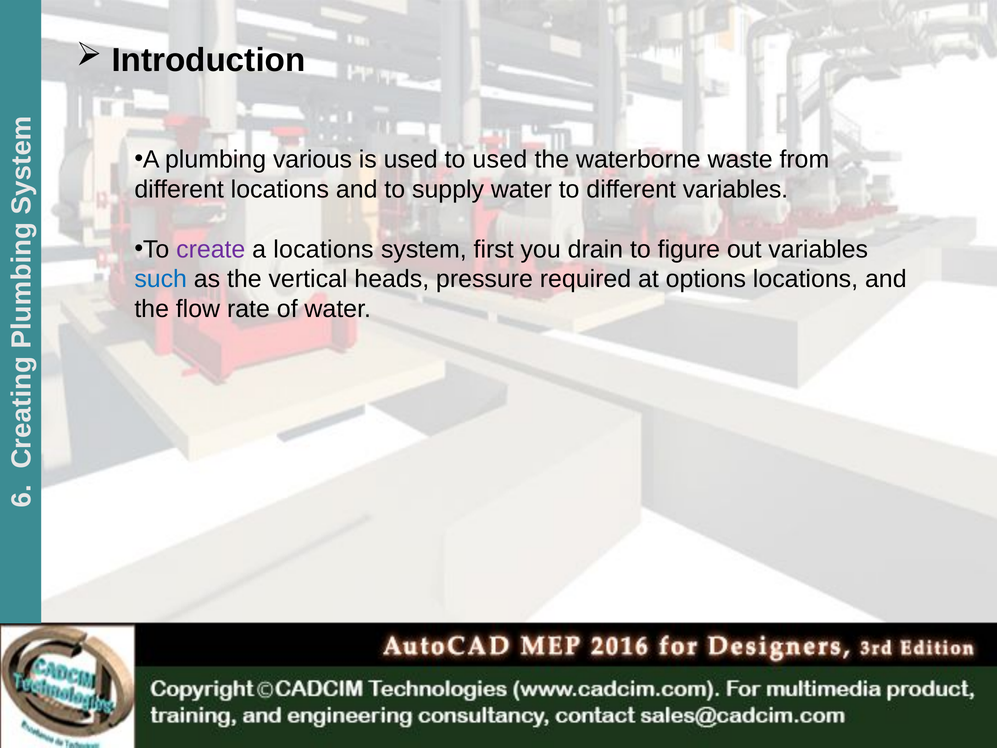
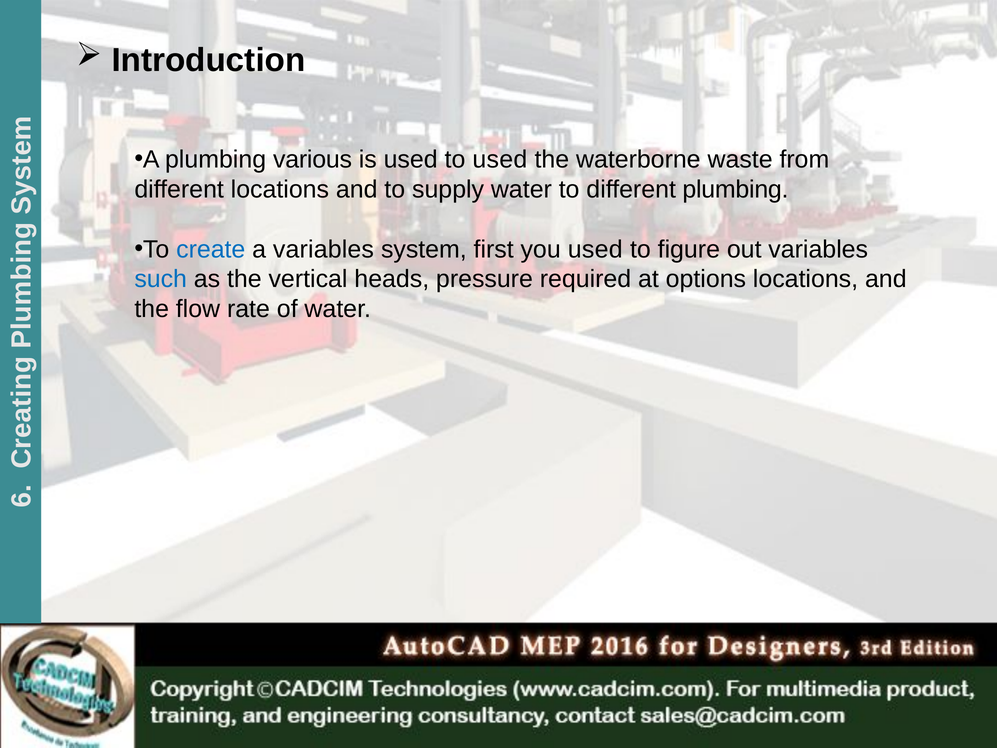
different variables: variables -> plumbing
create colour: purple -> blue
a locations: locations -> variables
you drain: drain -> used
